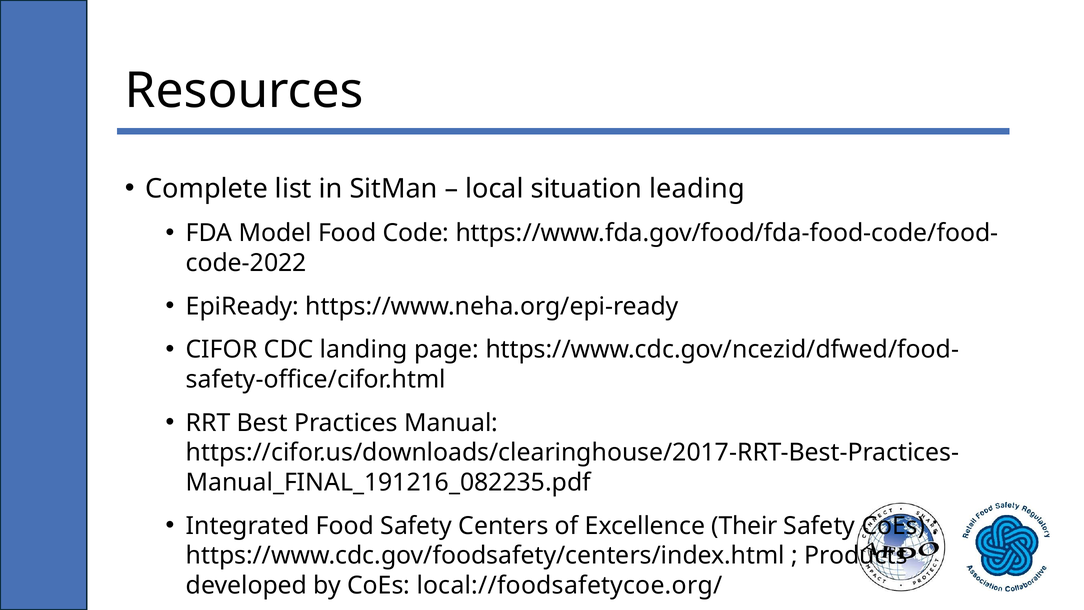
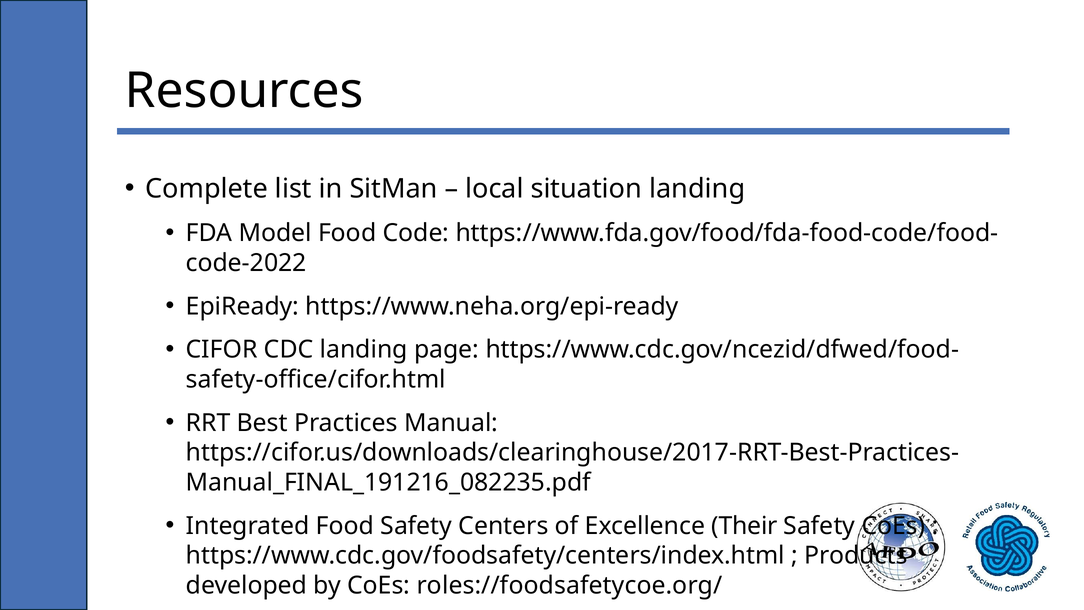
situation leading: leading -> landing
local://foodsafetycoe.org/: local://foodsafetycoe.org/ -> roles://foodsafetycoe.org/
